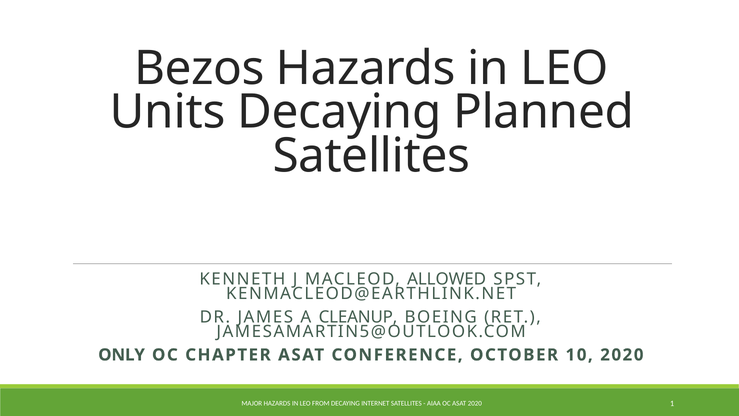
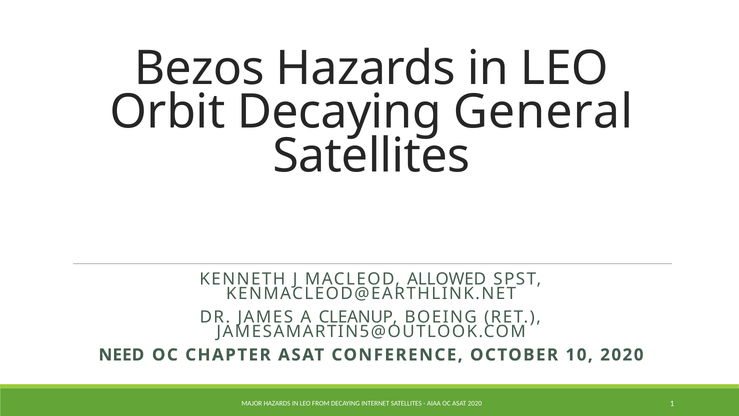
Units: Units -> Orbit
Planned: Planned -> General
ONLY: ONLY -> NEED
